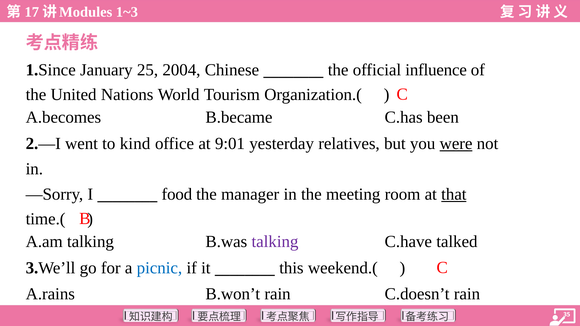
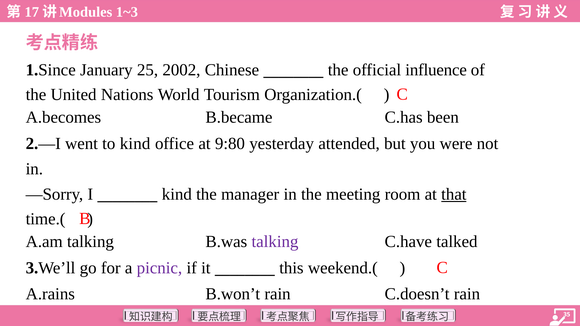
2004: 2004 -> 2002
9:01: 9:01 -> 9:80
relatives: relatives -> attended
were underline: present -> none
food at (177, 194): food -> kind
picnic colour: blue -> purple
